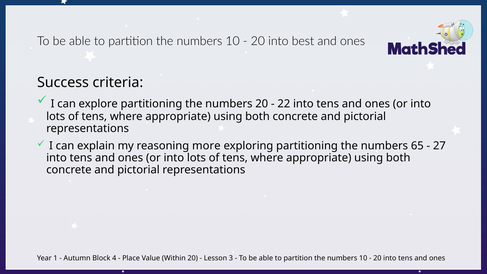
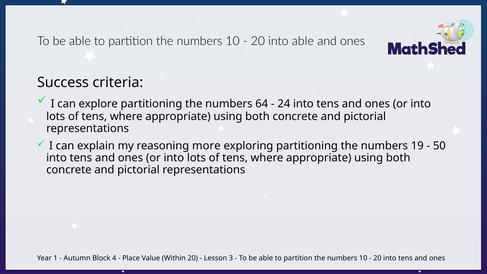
into best: best -> able
numbers 20: 20 -> 64
22: 22 -> 24
65: 65 -> 19
27: 27 -> 50
